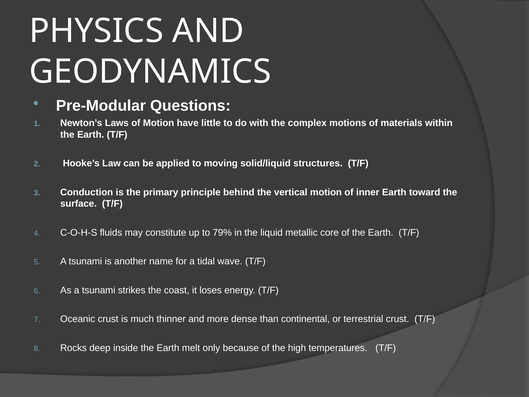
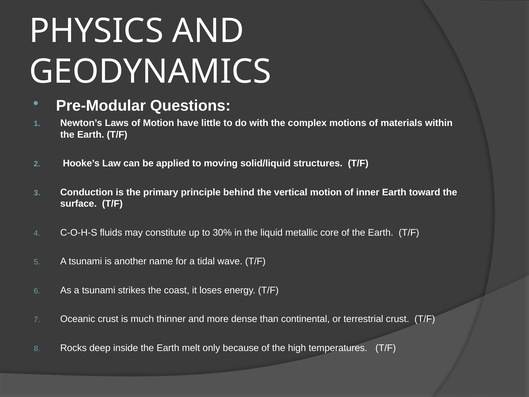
79%: 79% -> 30%
